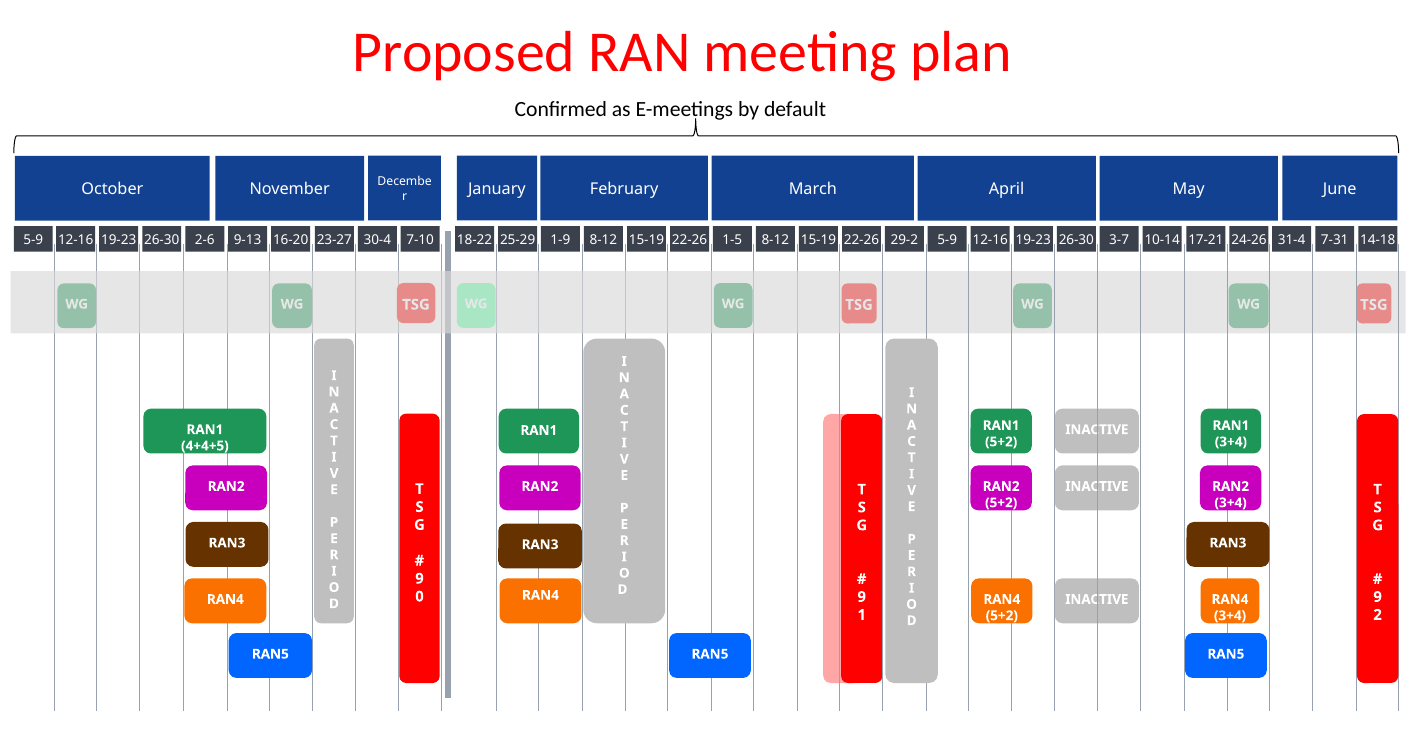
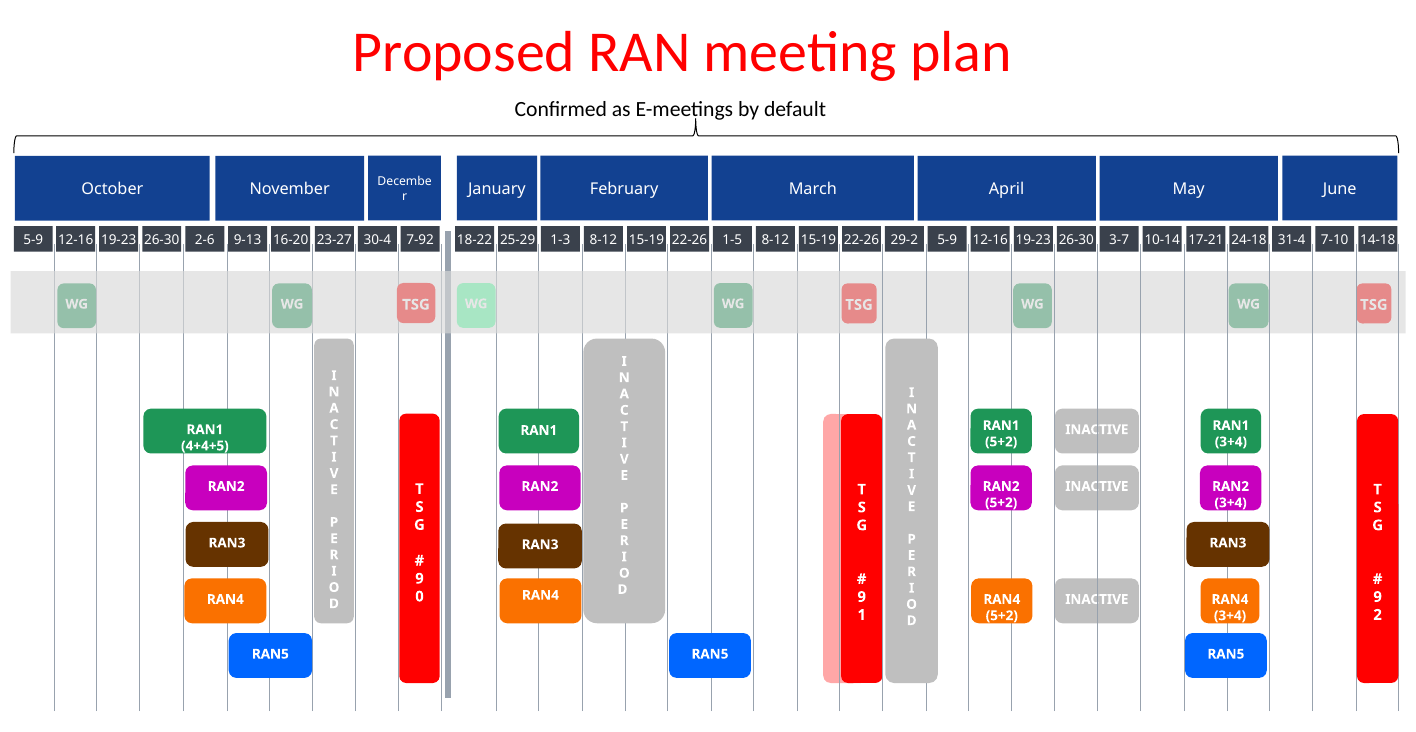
7-10: 7-10 -> 7-92
1-9: 1-9 -> 1-3
24-26: 24-26 -> 24-18
7-31: 7-31 -> 7-10
